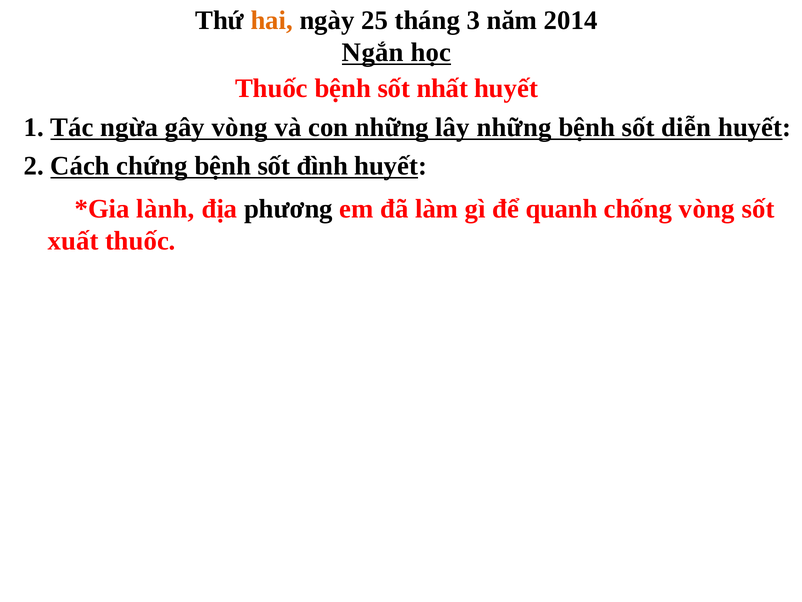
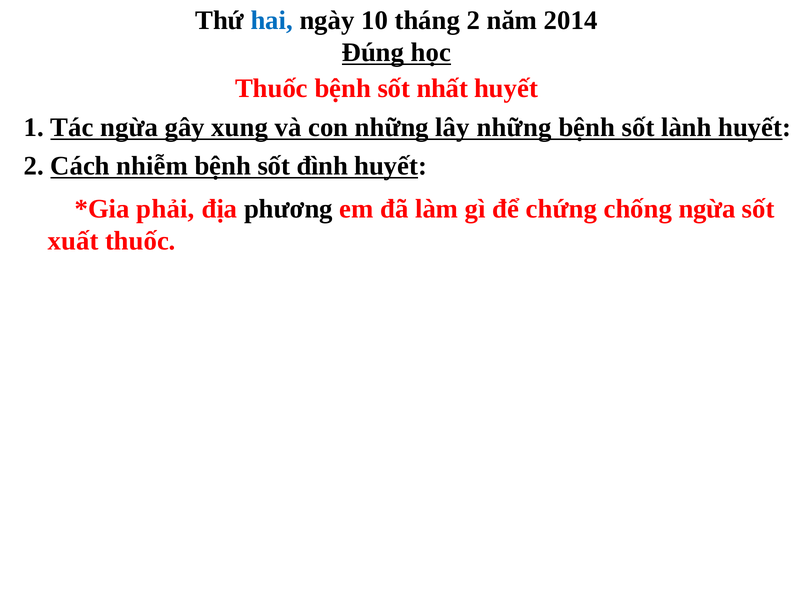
hai colour: orange -> blue
25: 25 -> 10
tháng 3: 3 -> 2
Ngắn: Ngắn -> Đúng
gây vòng: vòng -> xung
diễn: diễn -> lành
chứng: chứng -> nhiễm
lành: lành -> phải
quanh: quanh -> chứng
chống vòng: vòng -> ngừa
